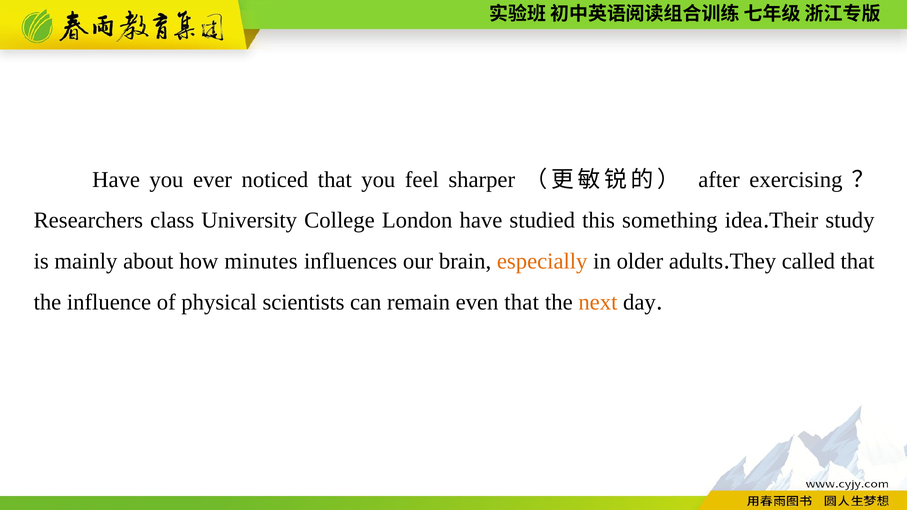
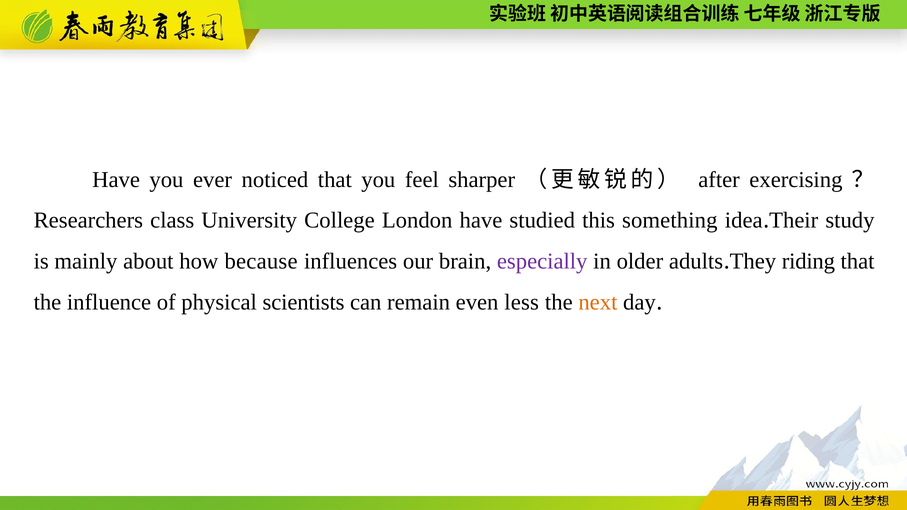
minutes: minutes -> because
especially colour: orange -> purple
called: called -> riding
even that: that -> less
